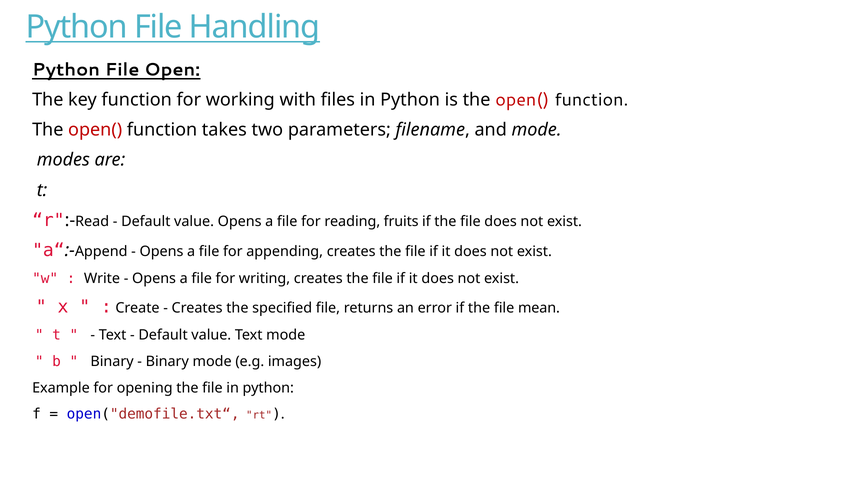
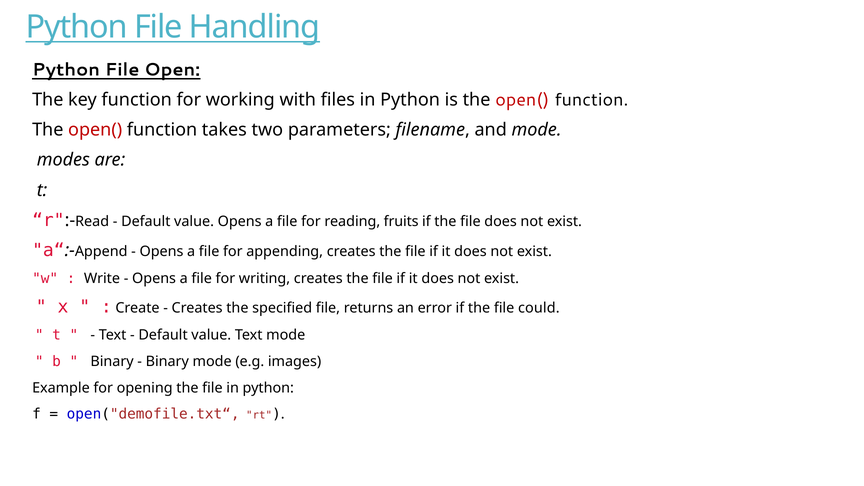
mean: mean -> could
